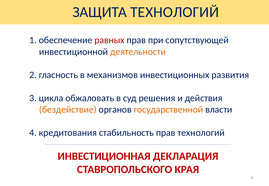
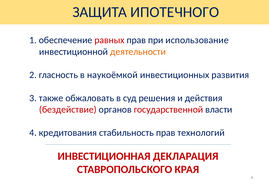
ЗАЩИТА ТЕХНОЛОГИЙ: ТЕХНОЛОГИЙ -> ИПОТЕЧНОГО
сопутствующей: сопутствующей -> использование
механизмов: механизмов -> наукоёмкой
цикла: цикла -> также
бездействие colour: orange -> red
государственной colour: orange -> red
